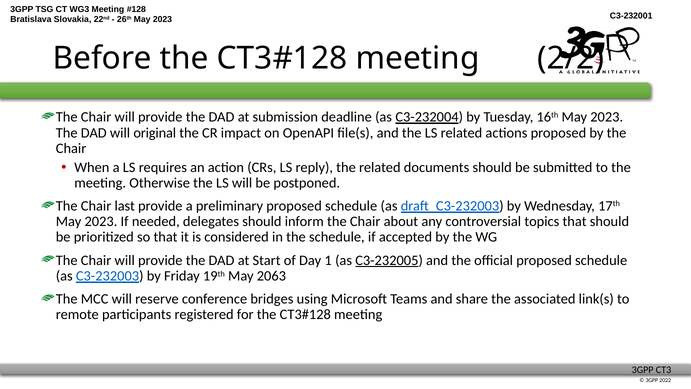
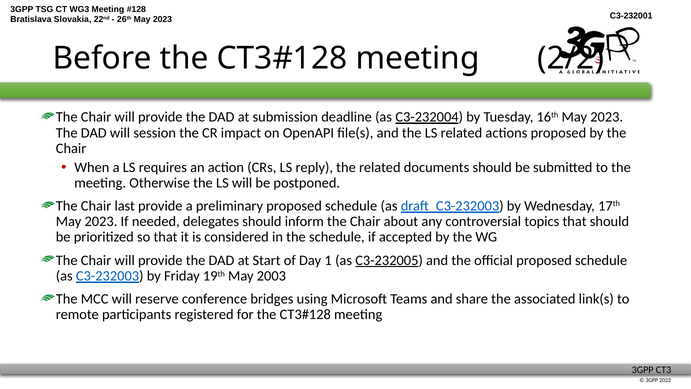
original: original -> session
2063: 2063 -> 2003
